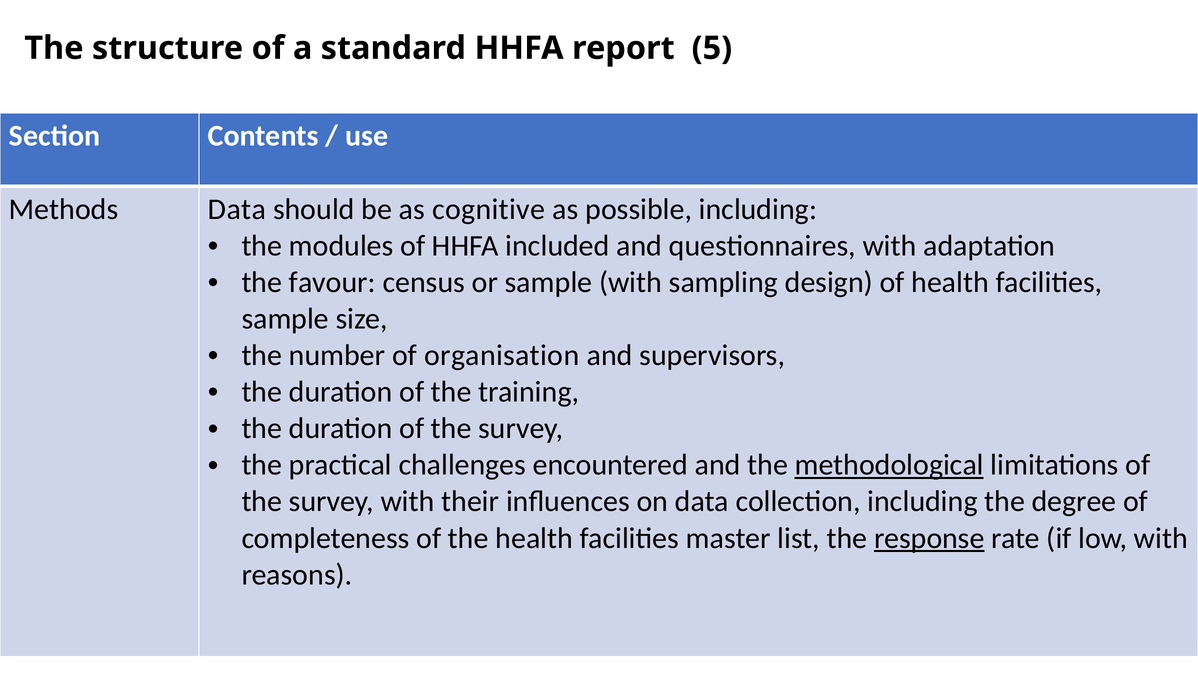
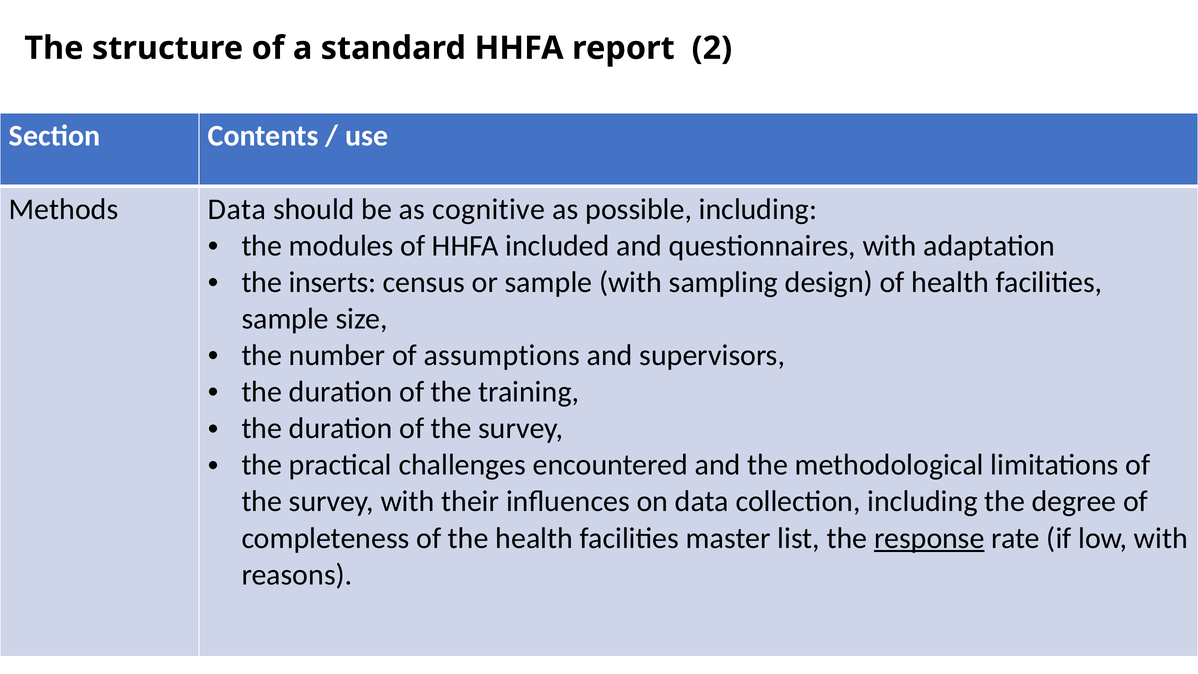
5: 5 -> 2
favour: favour -> inserts
organisation: organisation -> assumptions
methodological underline: present -> none
